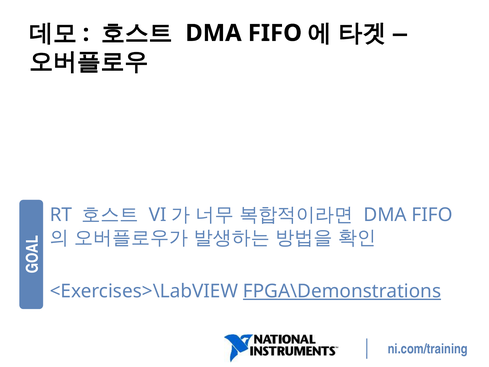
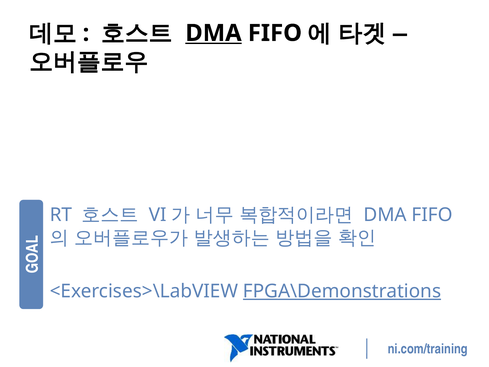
DMA at (213, 33) underline: none -> present
